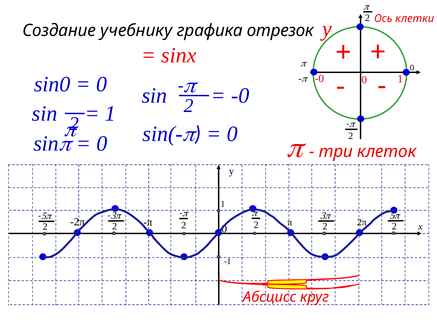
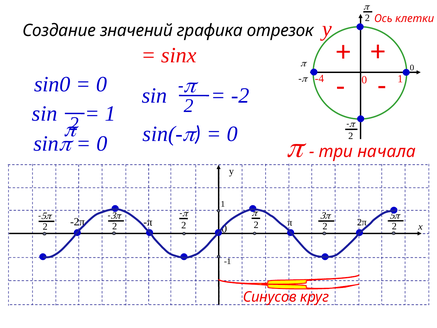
учебнику: учебнику -> значений
-0 at (319, 79): -0 -> -4
-0 at (240, 96): -0 -> -2
клеток: клеток -> начала
Абсцисс: Абсцисс -> Синусов
